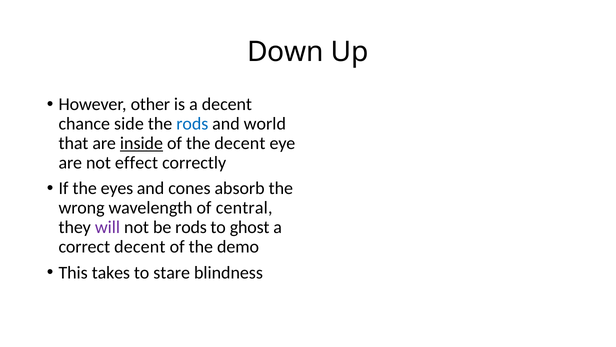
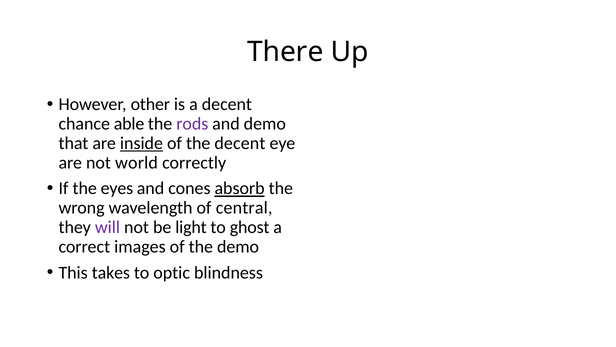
Down: Down -> There
side: side -> able
rods at (192, 124) colour: blue -> purple
and world: world -> demo
effect: effect -> world
absorb underline: none -> present
be rods: rods -> light
correct decent: decent -> images
stare: stare -> optic
